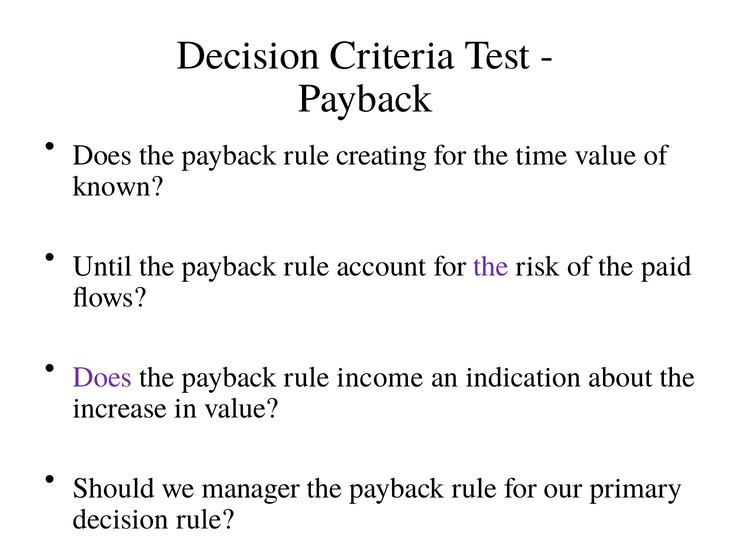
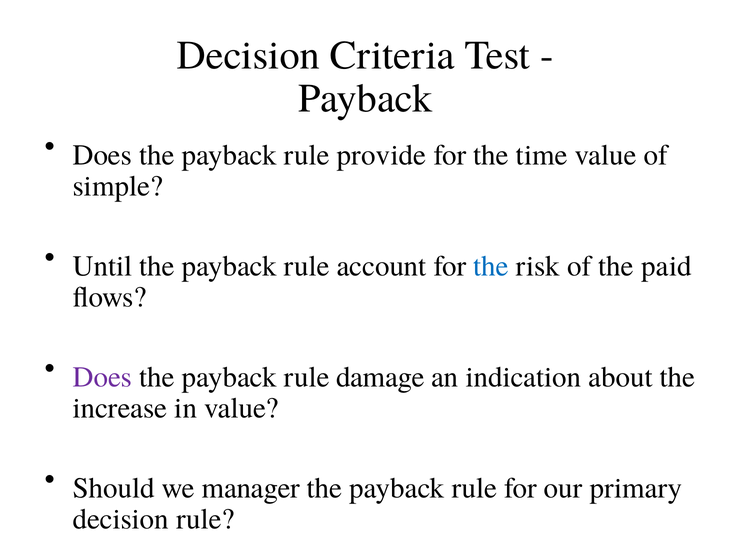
creating: creating -> provide
known: known -> simple
the at (491, 266) colour: purple -> blue
income: income -> damage
